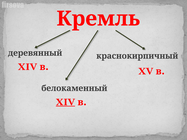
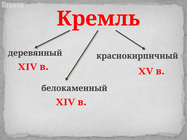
XIV at (65, 102) underline: present -> none
